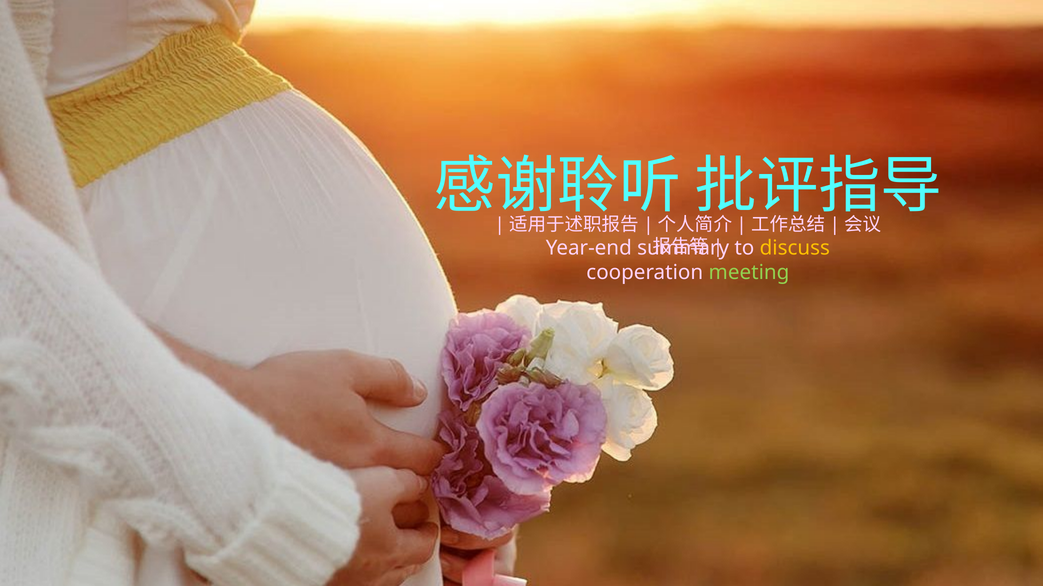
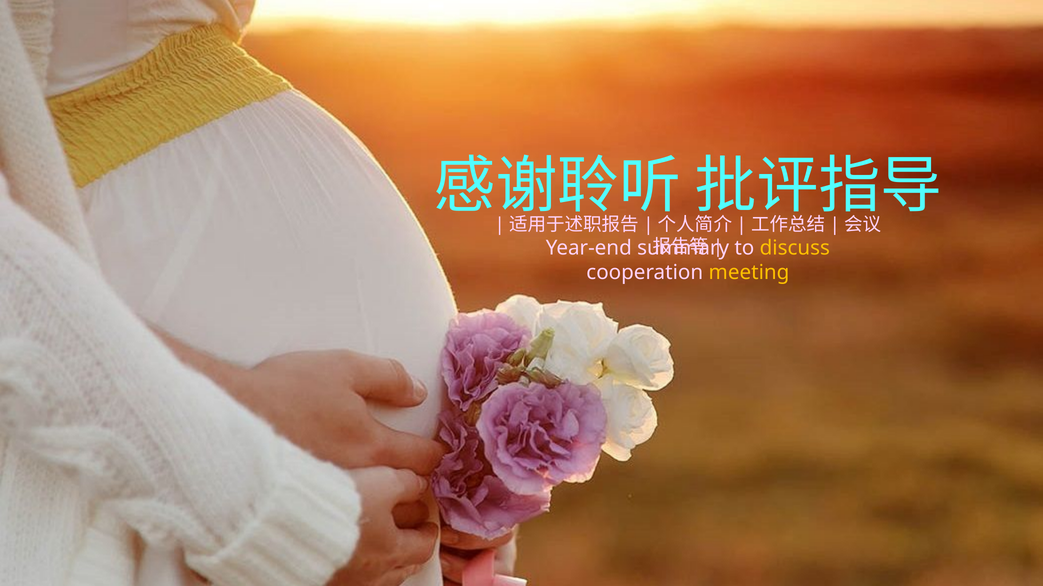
meeting colour: light green -> yellow
